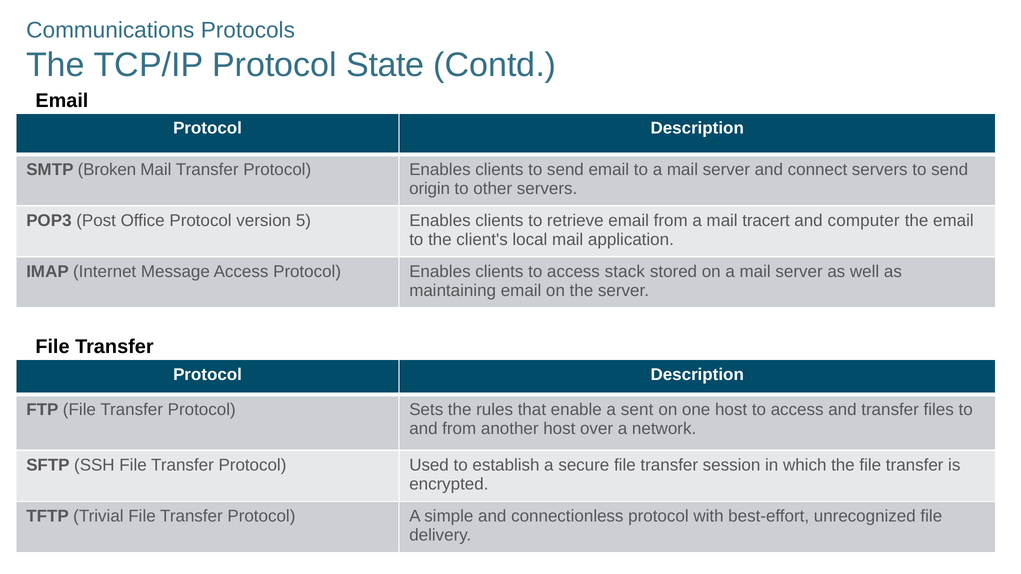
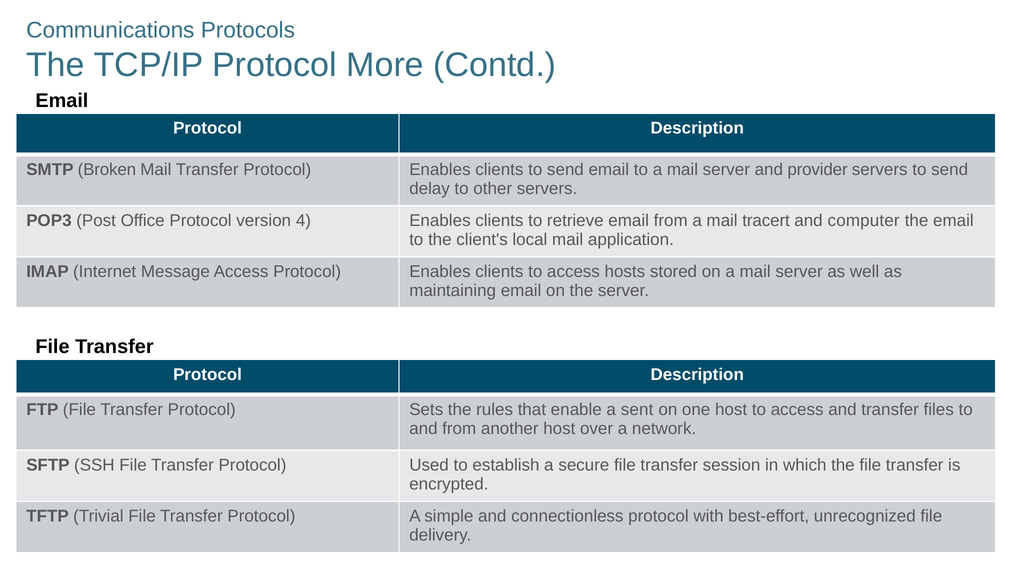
State: State -> More
connect: connect -> provider
origin: origin -> delay
5: 5 -> 4
stack: stack -> hosts
